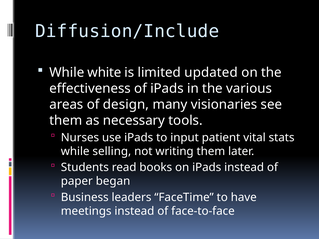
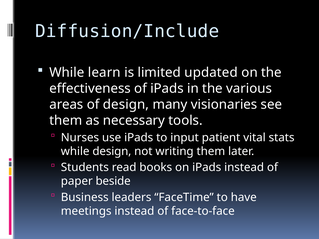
white: white -> learn
while selling: selling -> design
began: began -> beside
